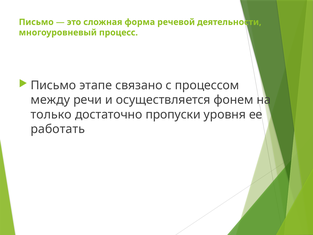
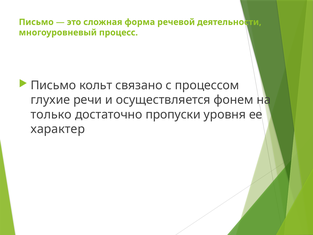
этапе: этапе -> кольт
между: между -> глухие
работать: работать -> характер
